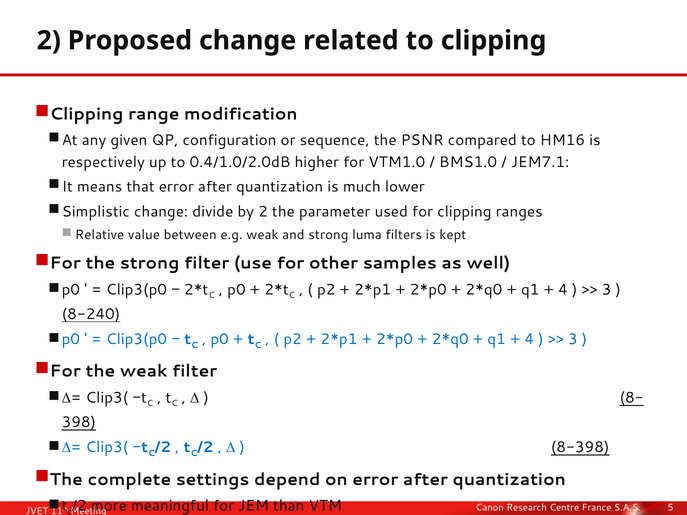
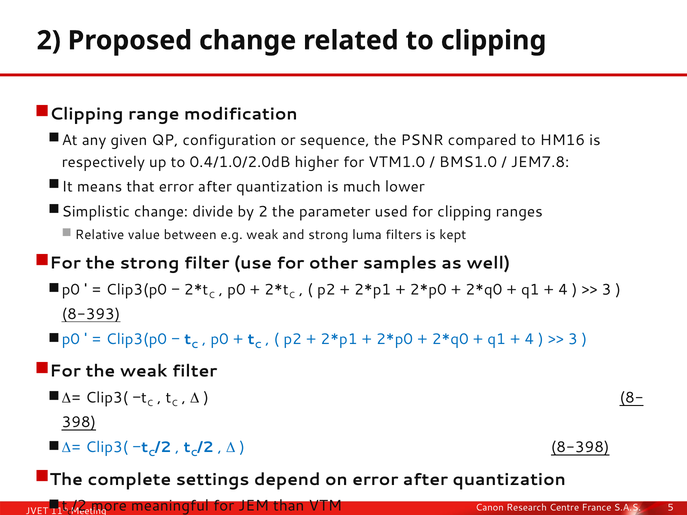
JEM7.1: JEM7.1 -> JEM7.8
8-240: 8-240 -> 8-393
